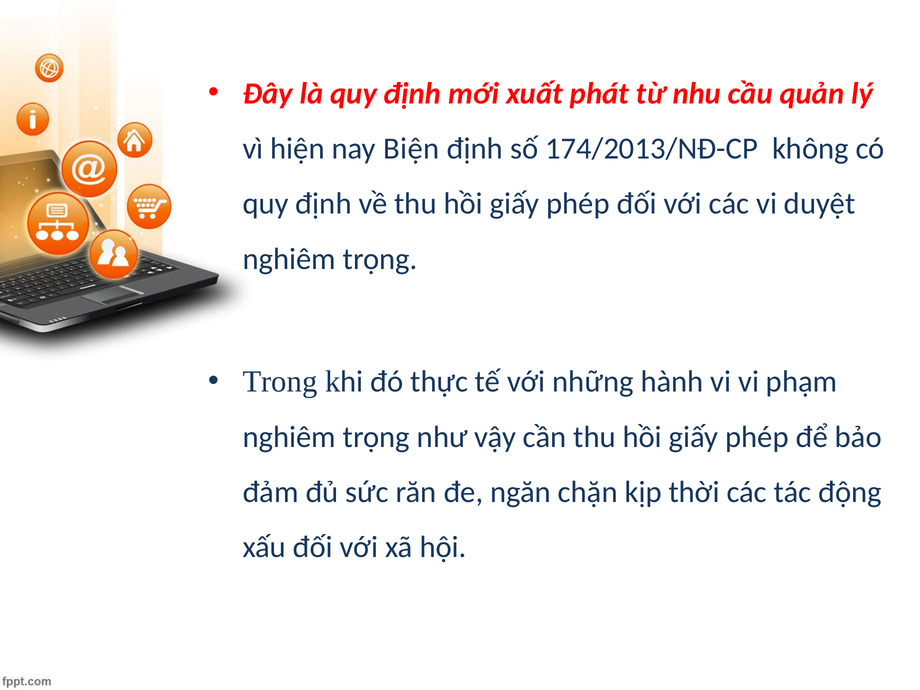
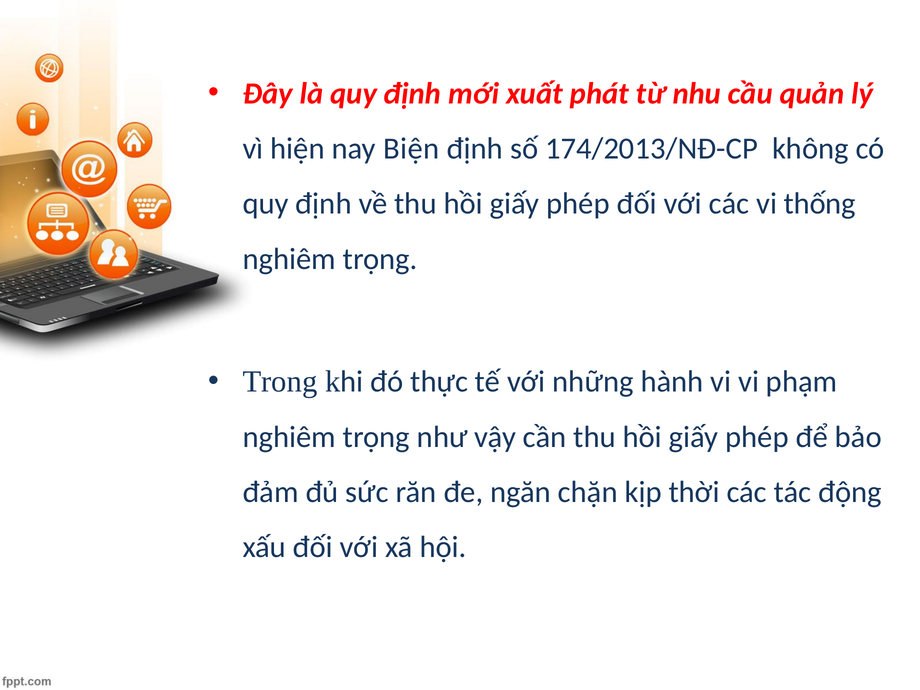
duyệt: duyệt -> thống
